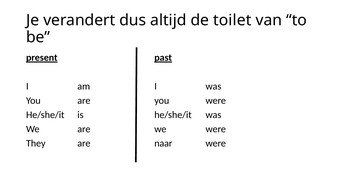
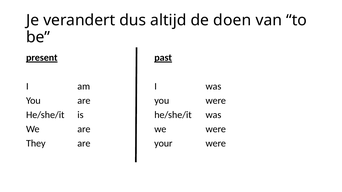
toilet: toilet -> doen
naar: naar -> your
